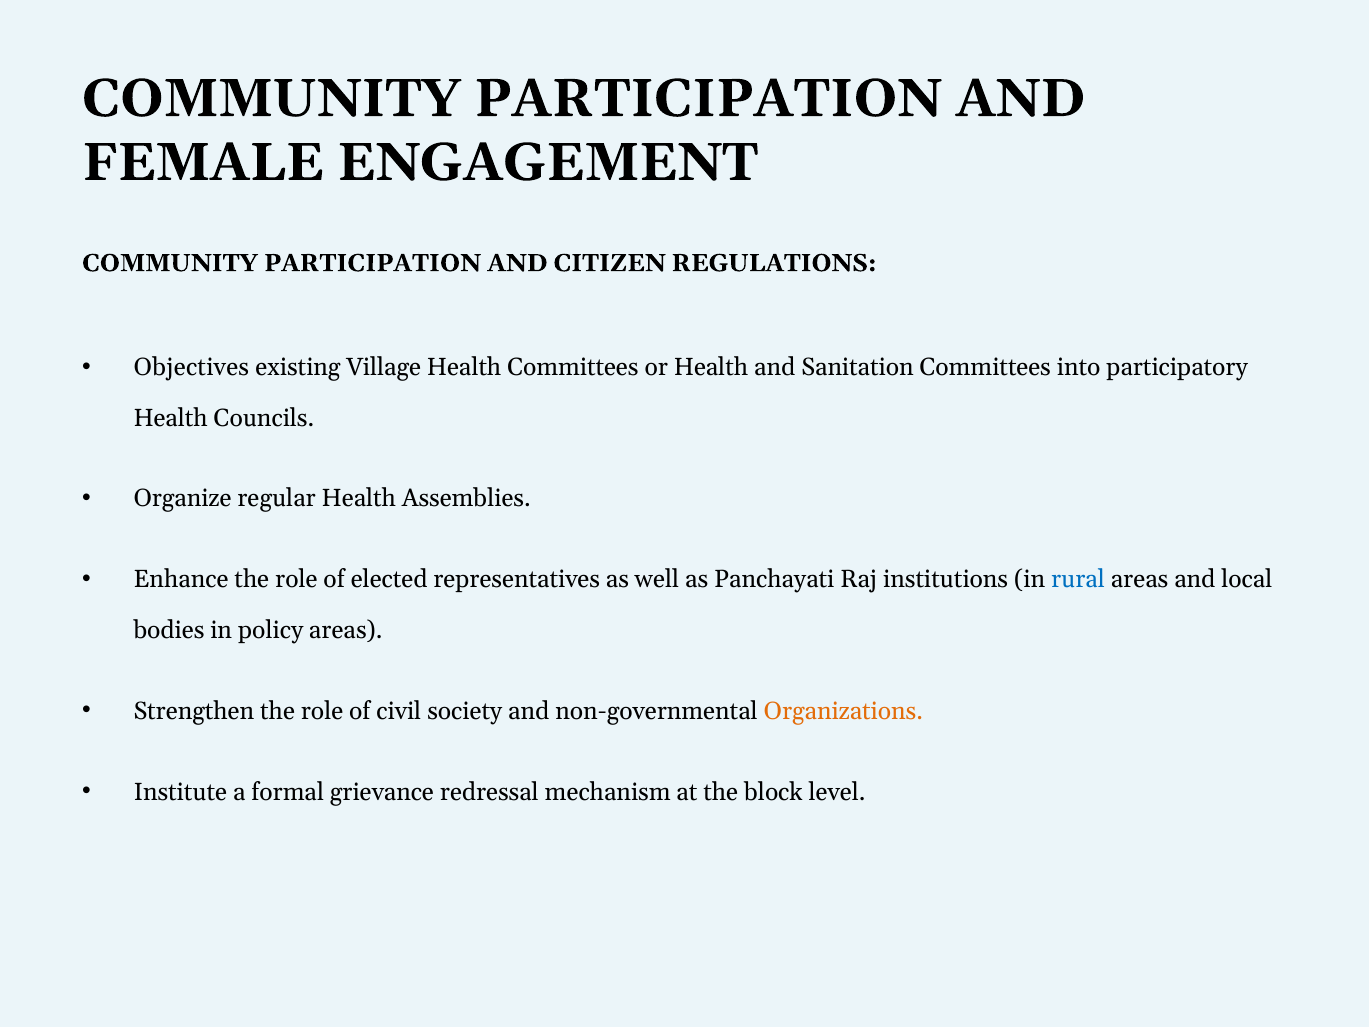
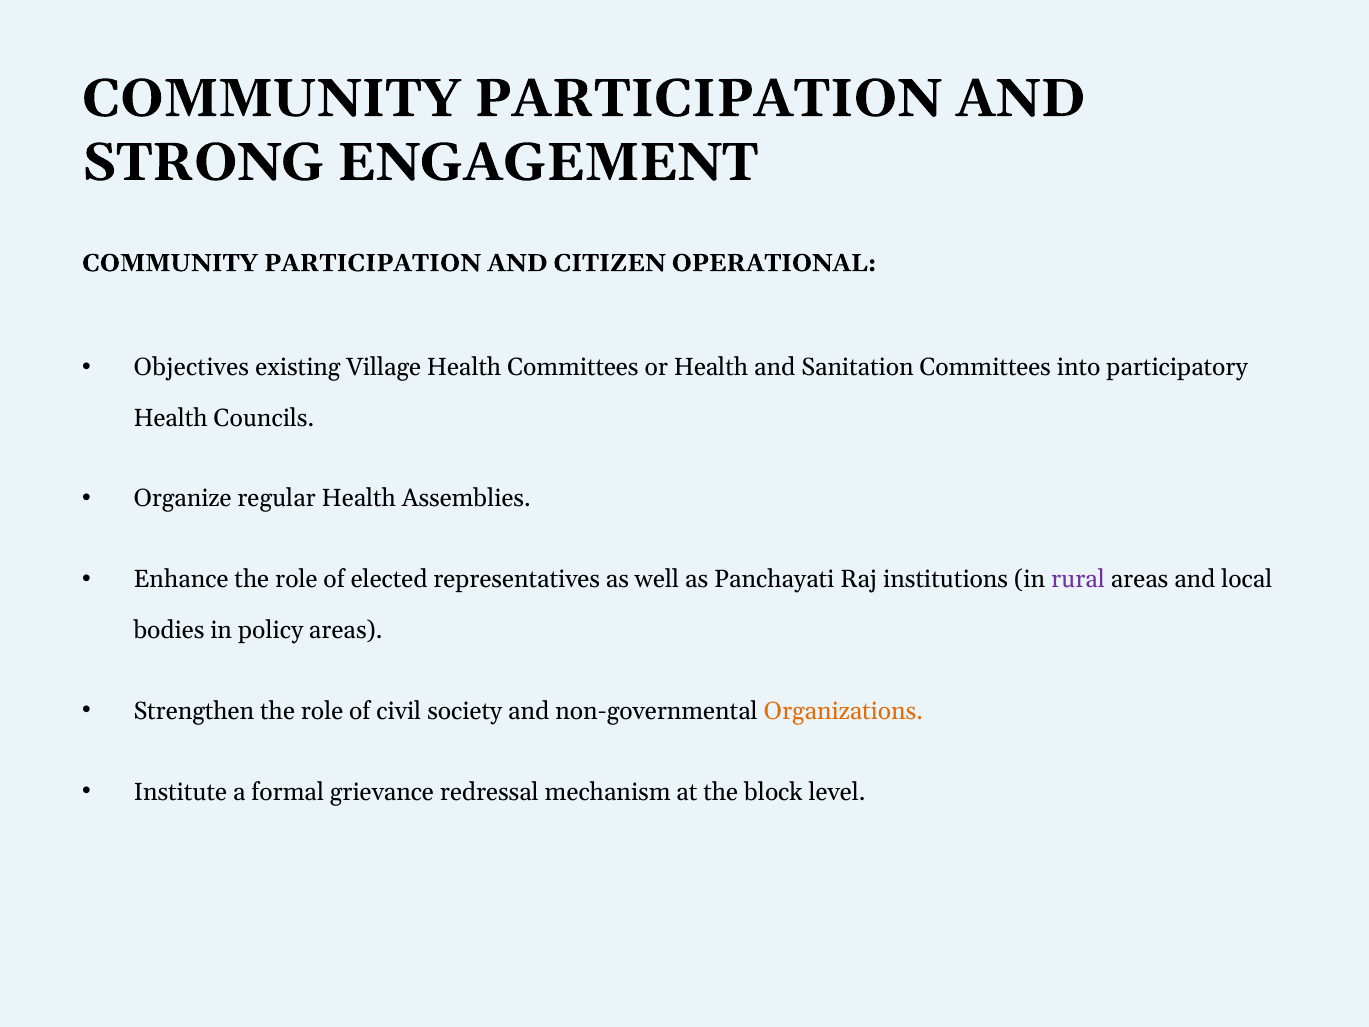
FEMALE: FEMALE -> STRONG
REGULATIONS: REGULATIONS -> OPERATIONAL
rural colour: blue -> purple
